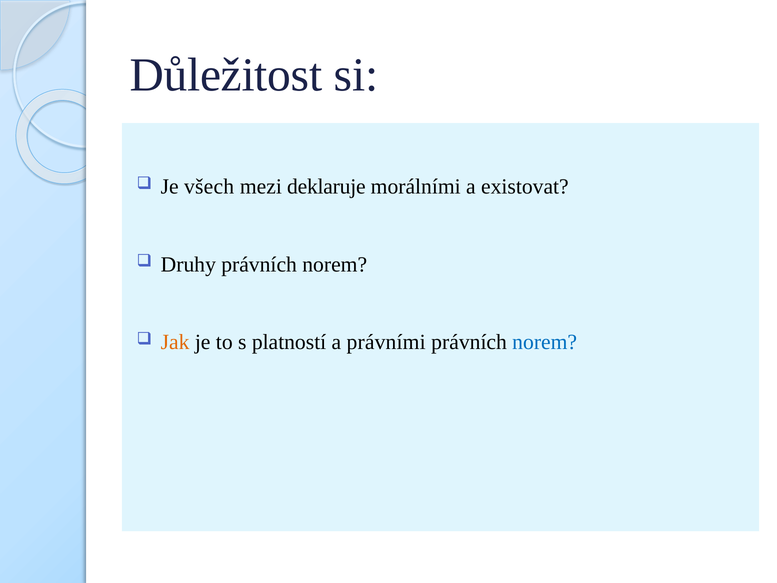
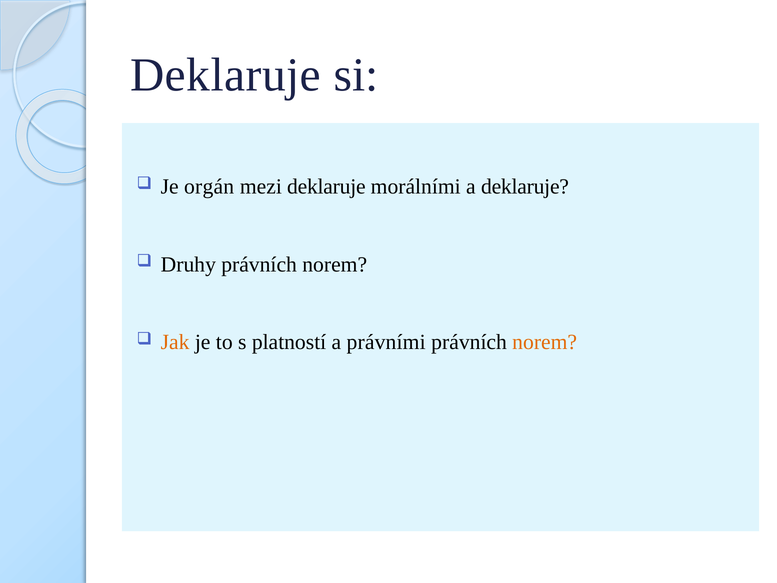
Důležitost at (226, 75): Důležitost -> Deklaruje
všech: všech -> orgán
a existovat: existovat -> deklaruje
norem at (545, 342) colour: blue -> orange
